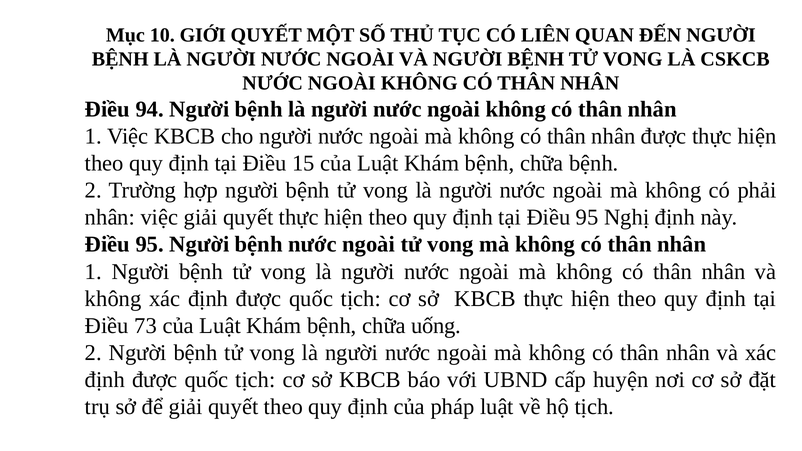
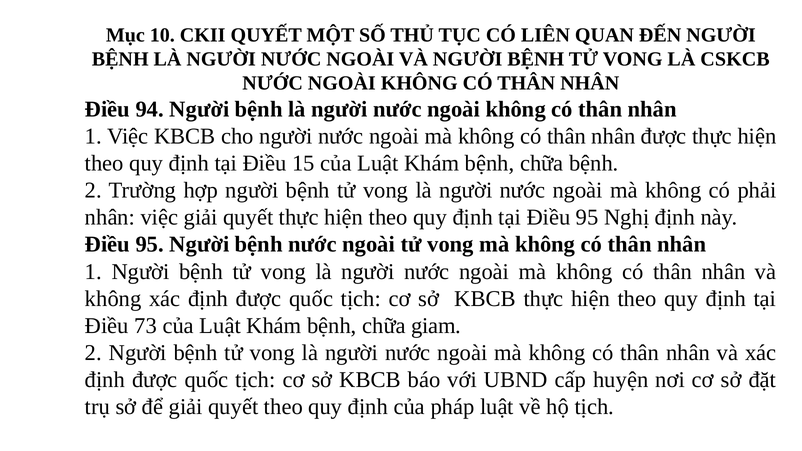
GIỚI: GIỚI -> CKII
uống: uống -> giam
